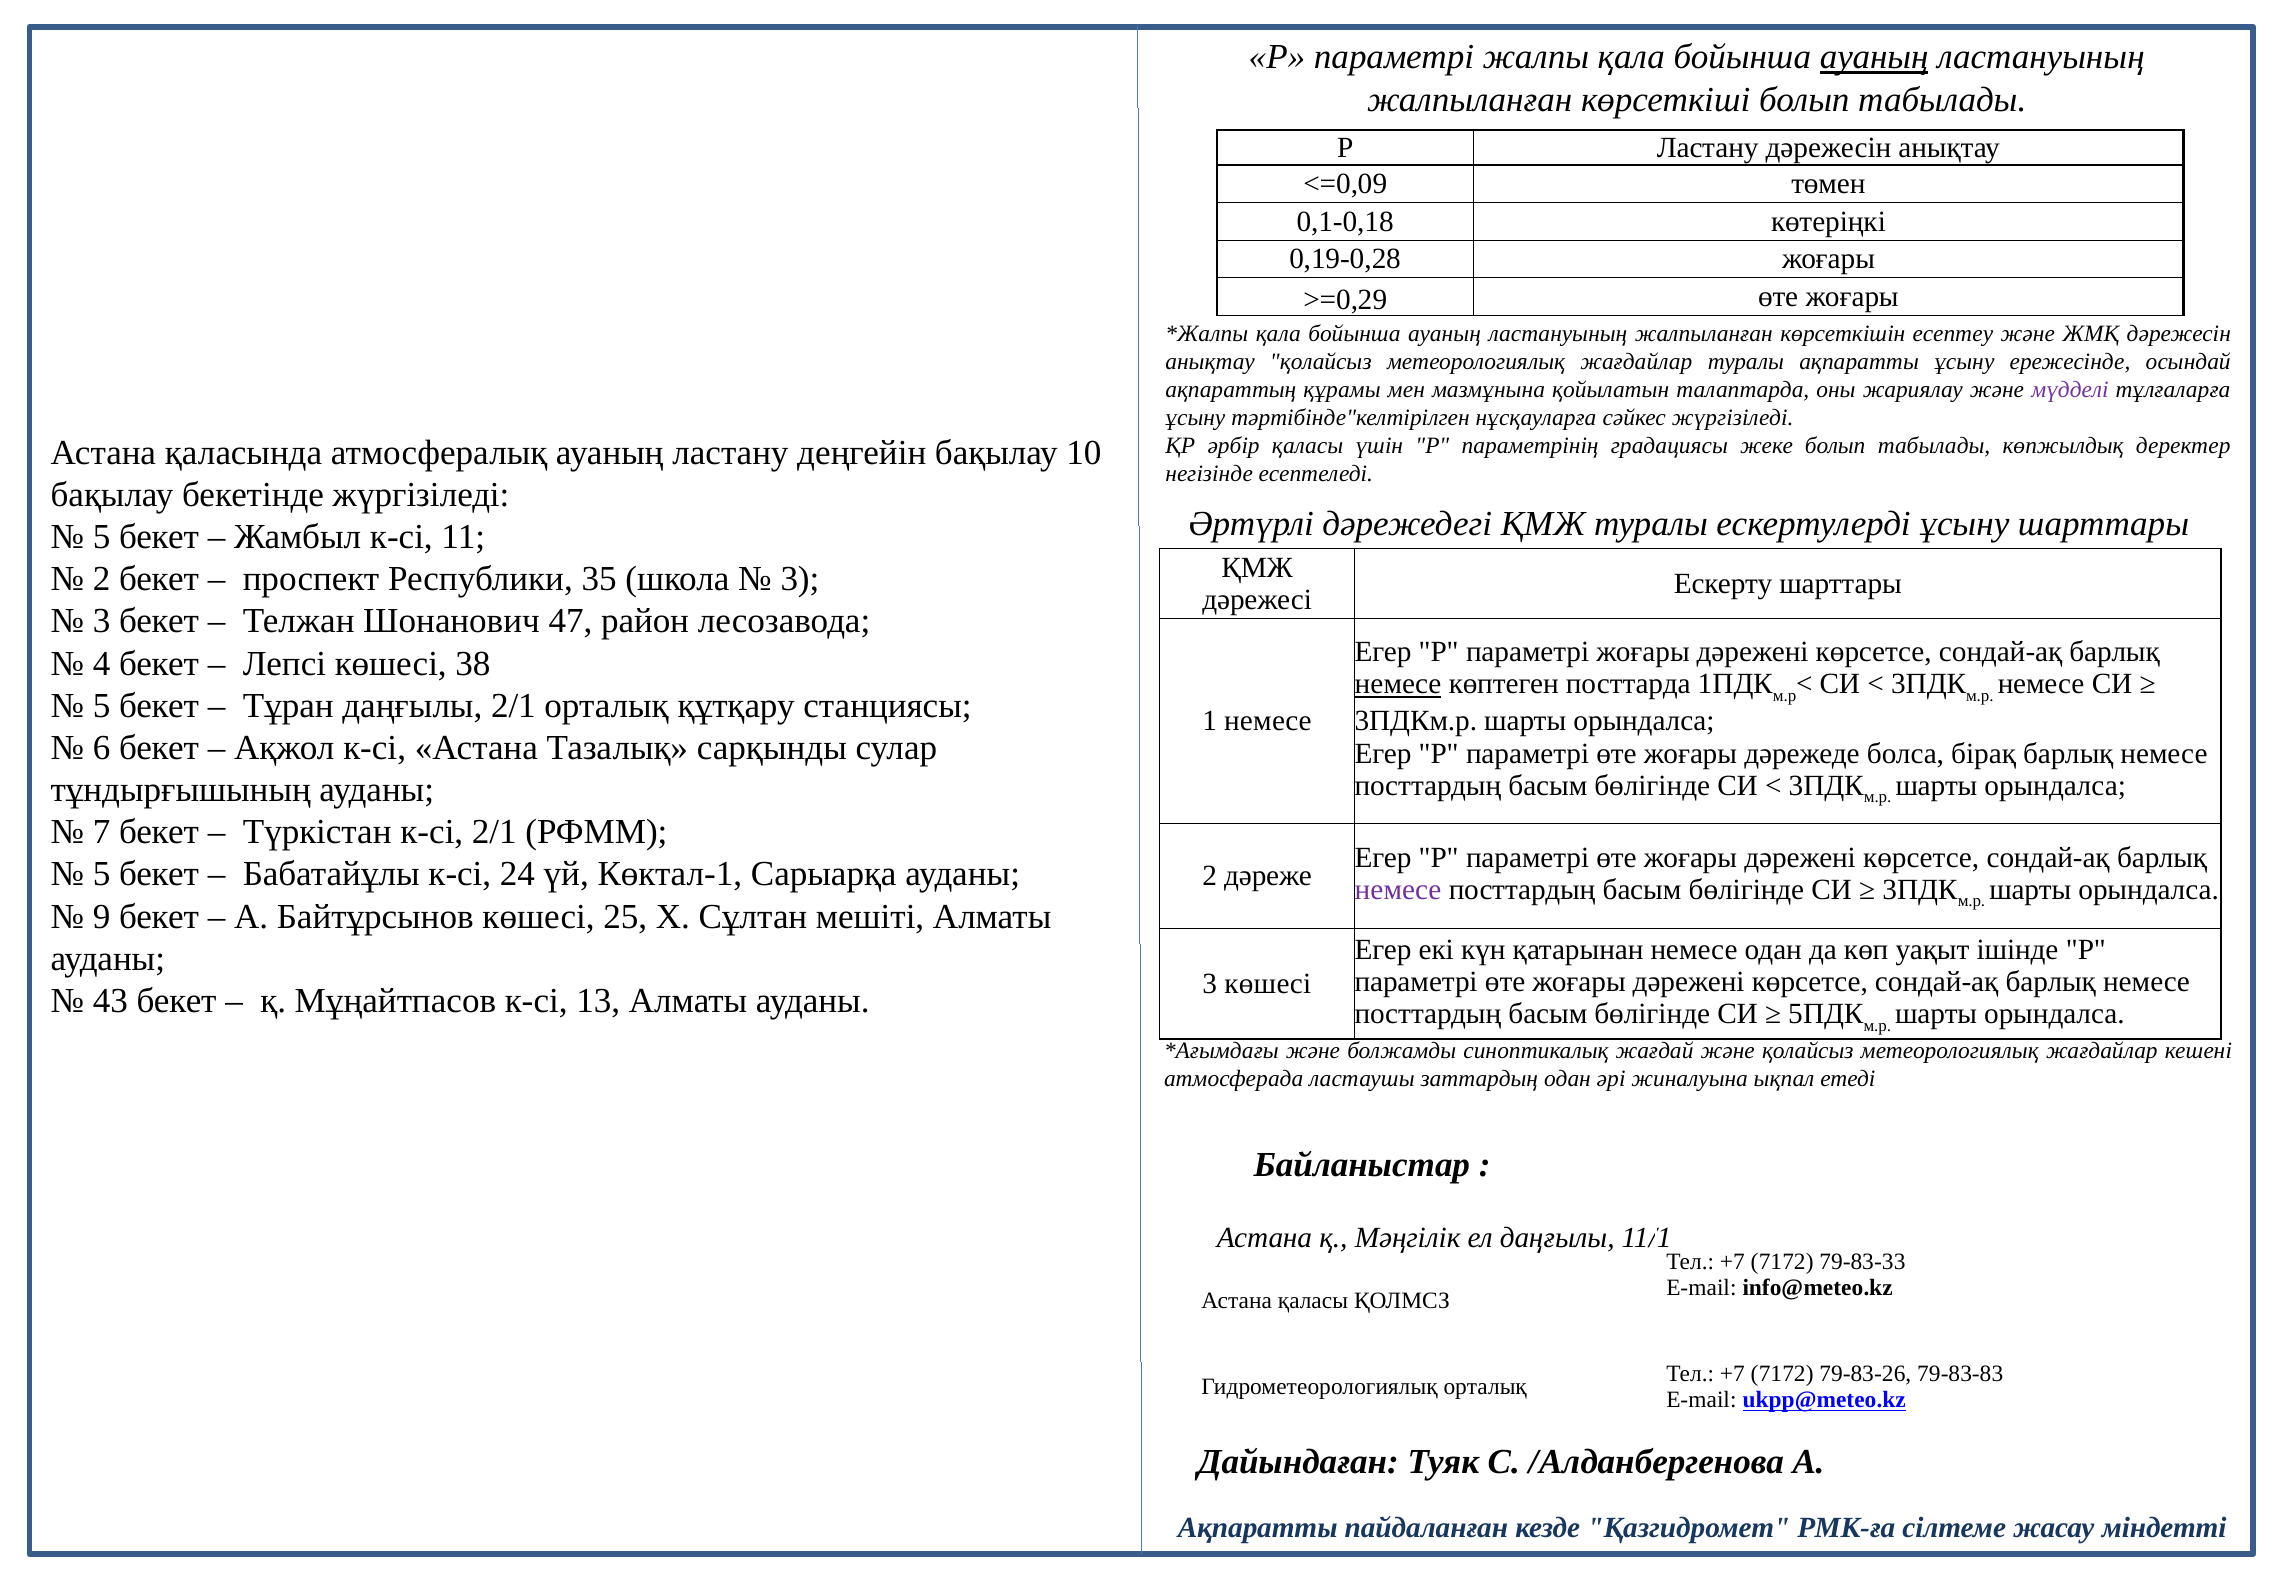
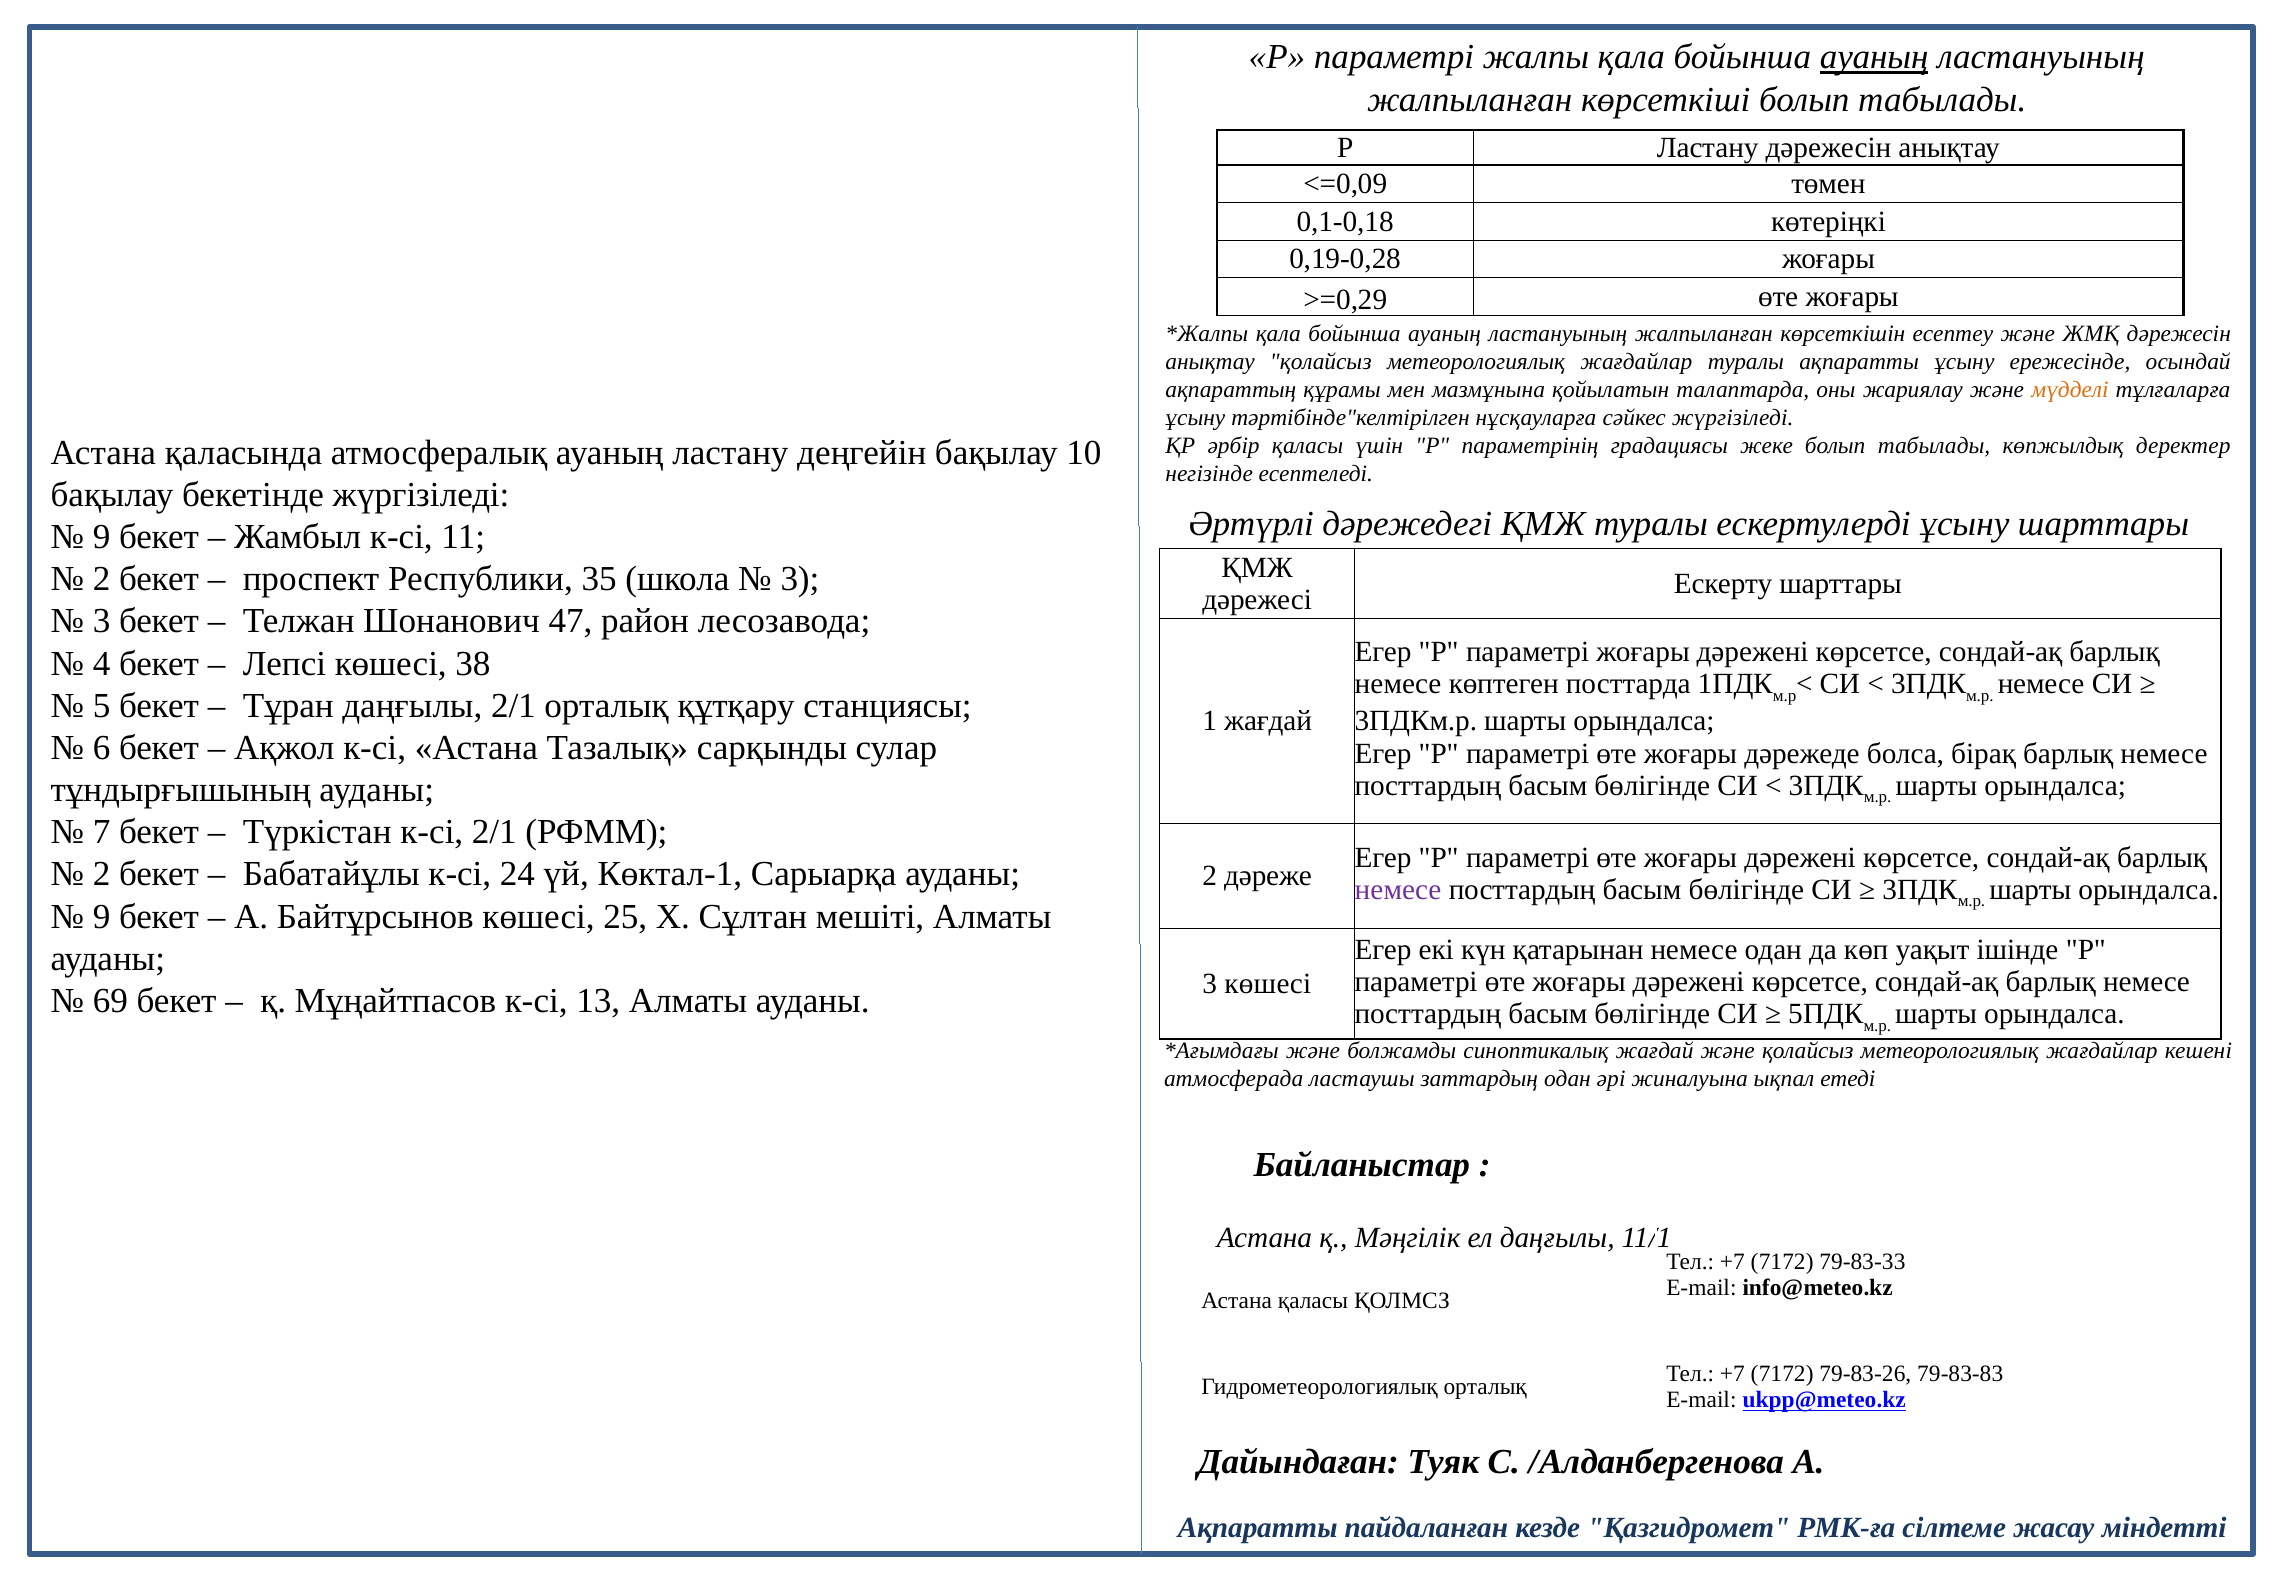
мүдделі colour: purple -> orange
5 at (102, 537): 5 -> 9
немесе at (1398, 684) underline: present -> none
1 немесе: немесе -> жағдай
5 at (102, 874): 5 -> 2
43: 43 -> 69
